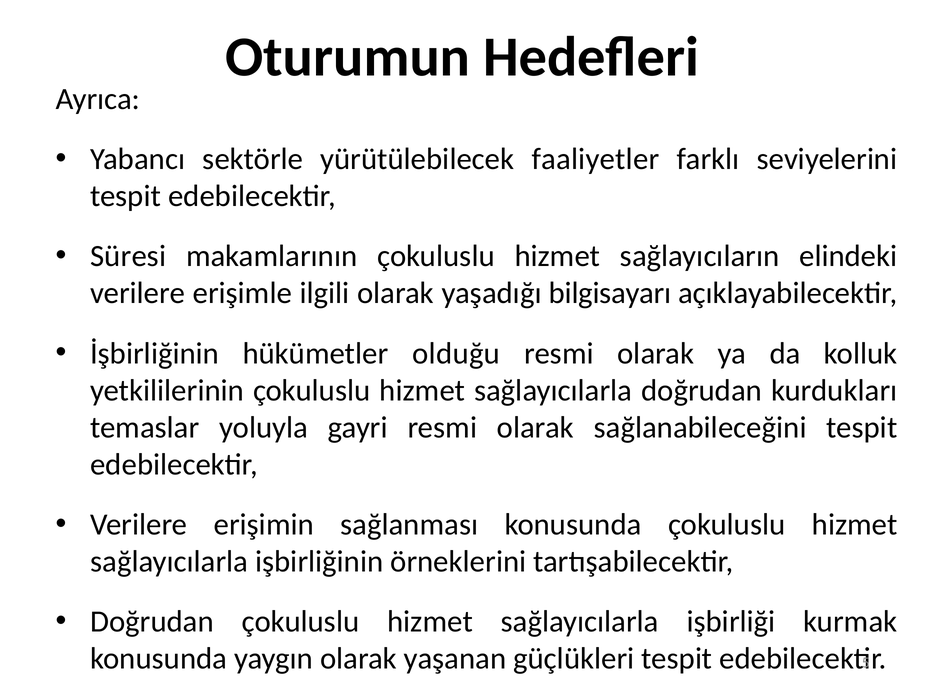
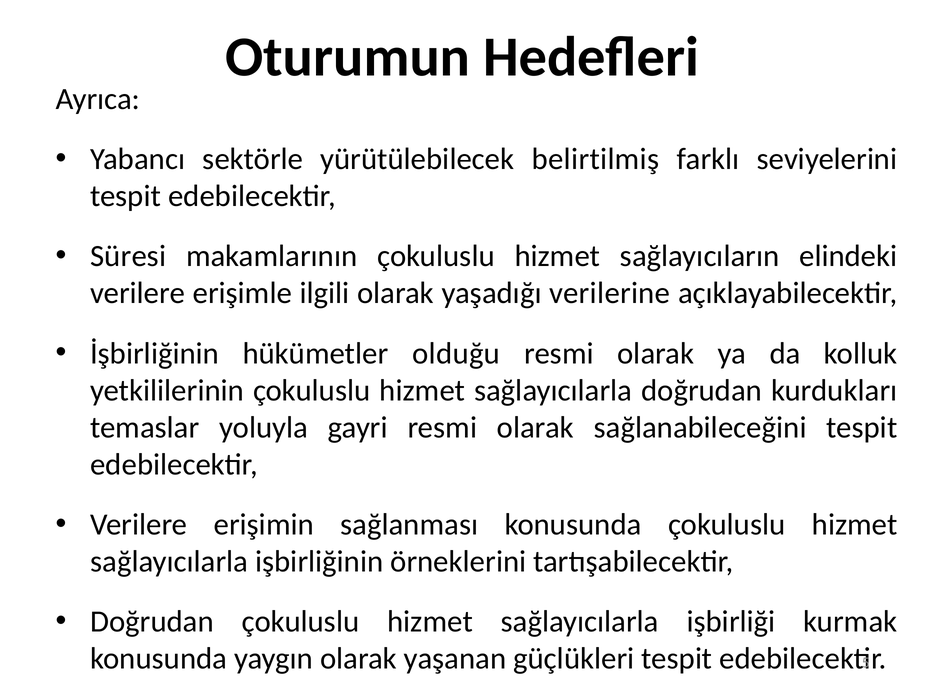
faaliyetler: faaliyetler -> belirtilmiş
bilgisayarı: bilgisayarı -> verilerine
